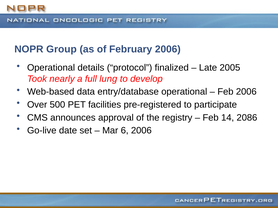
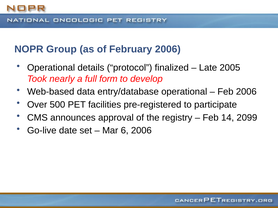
lung: lung -> form
2086: 2086 -> 2099
